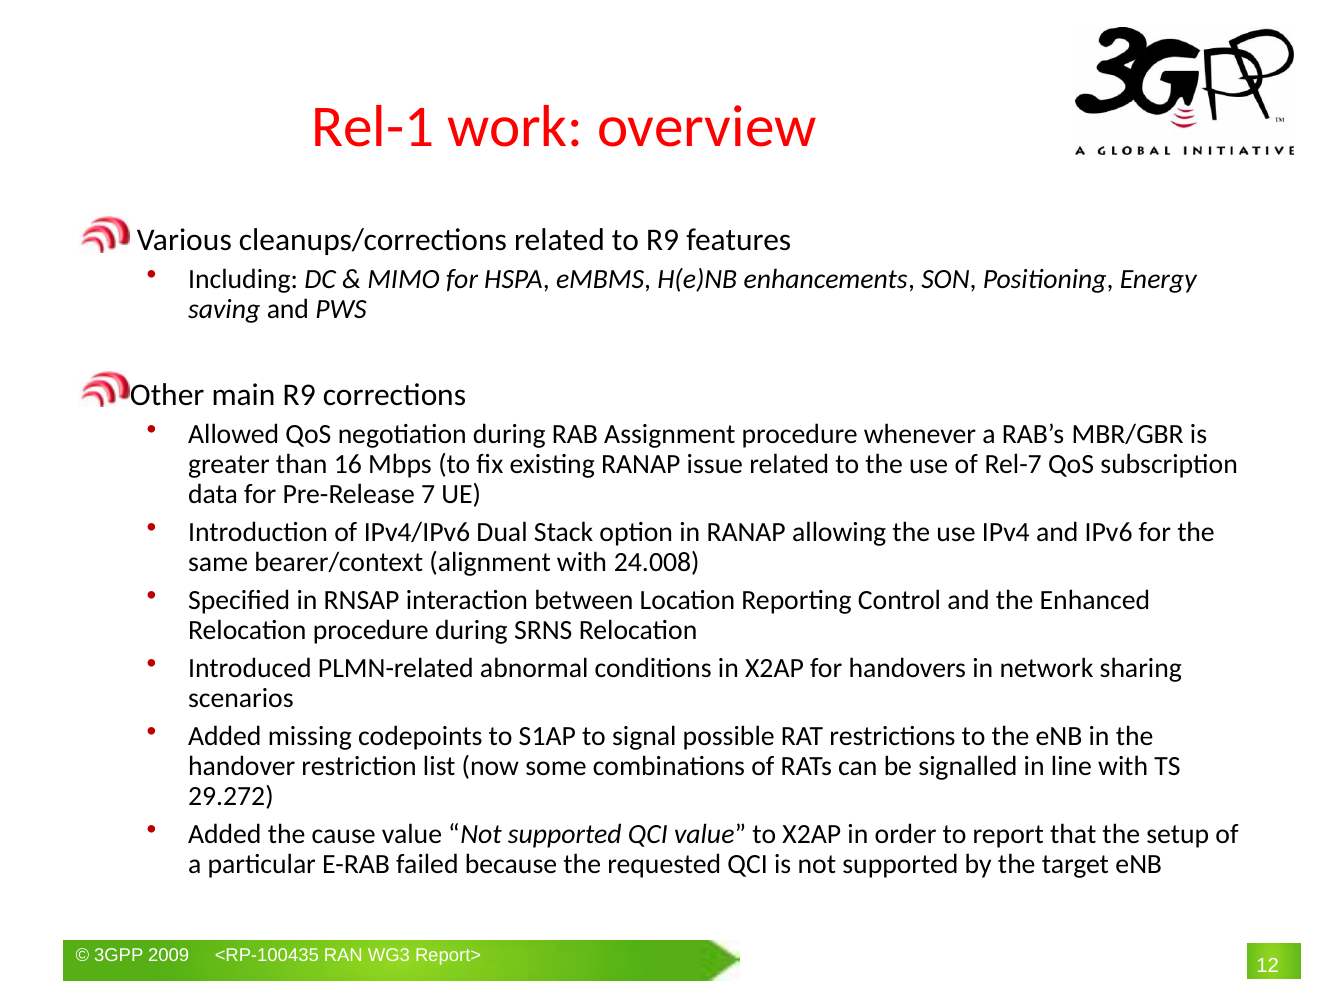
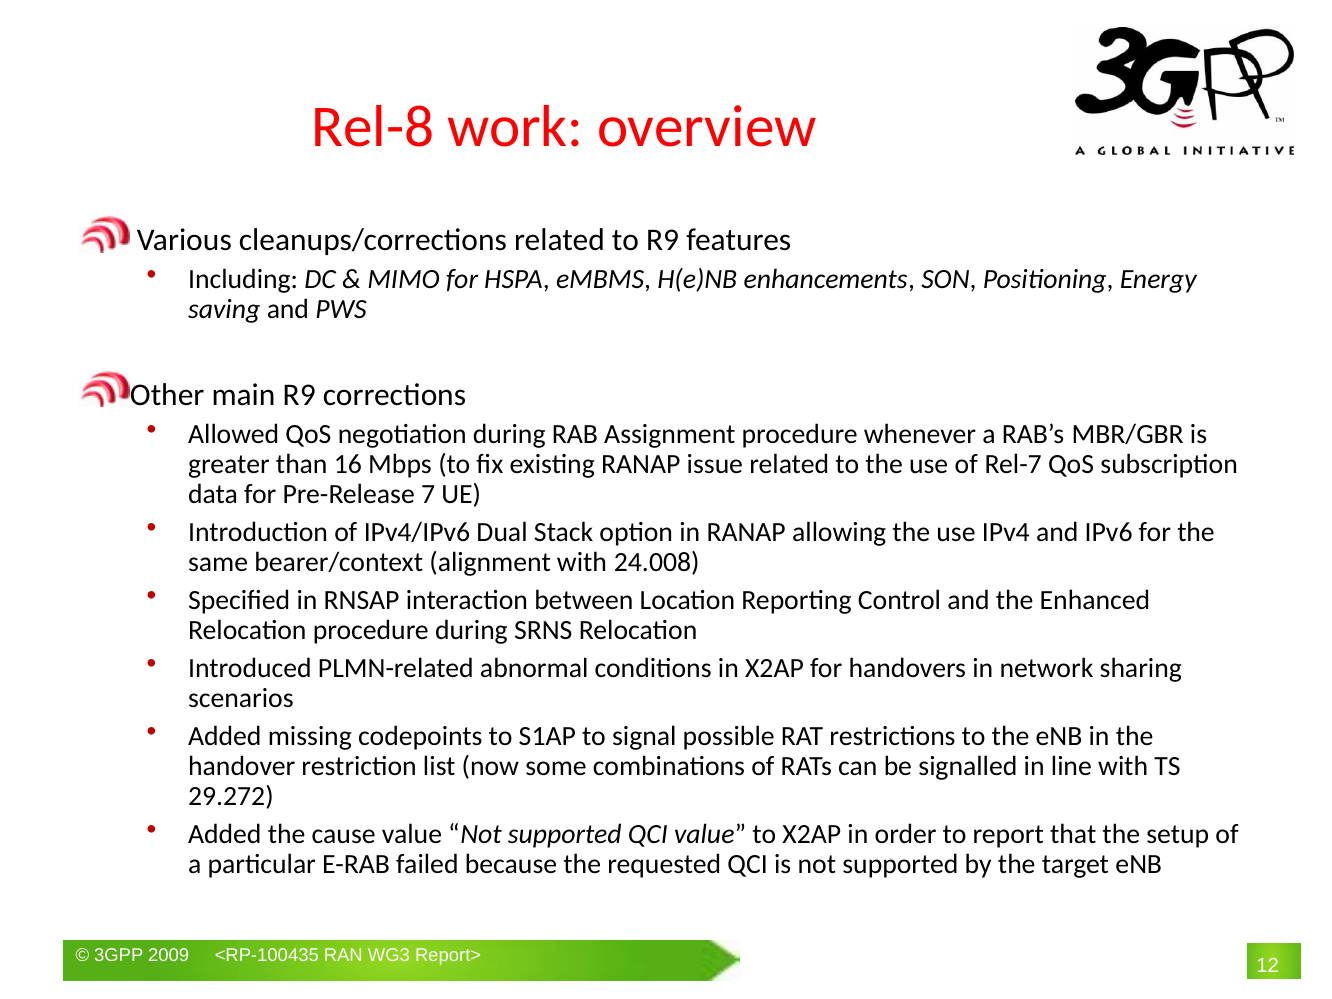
Rel-1: Rel-1 -> Rel-8
